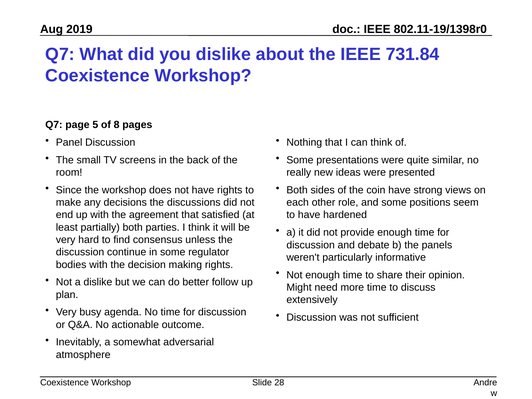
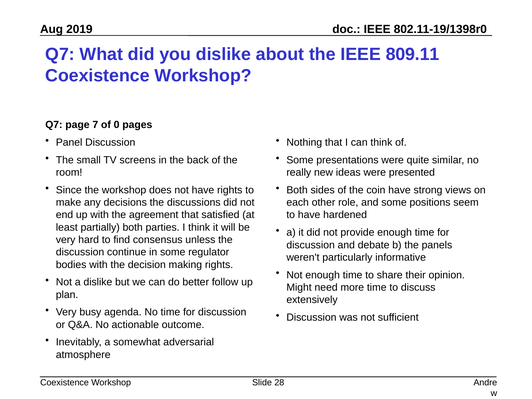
731.84: 731.84 -> 809.11
5: 5 -> 7
8: 8 -> 0
